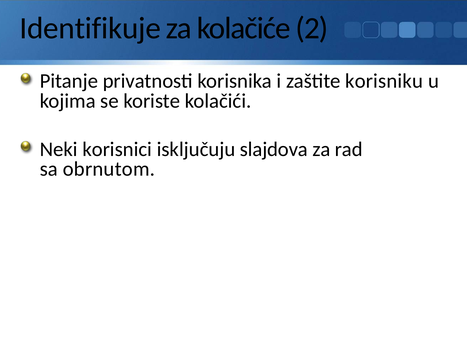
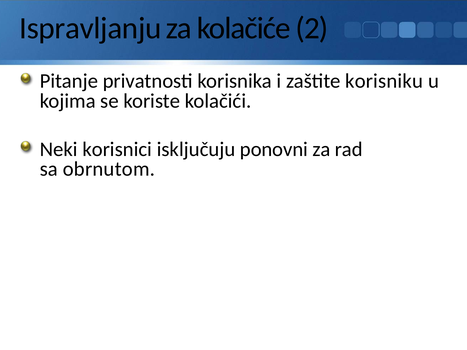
Identifikuje: Identifikuje -> Ispravljanju
slajdova: slajdova -> ponovni
